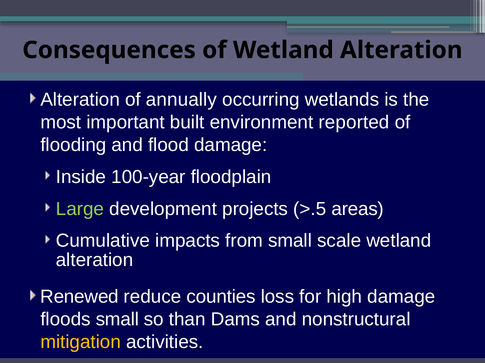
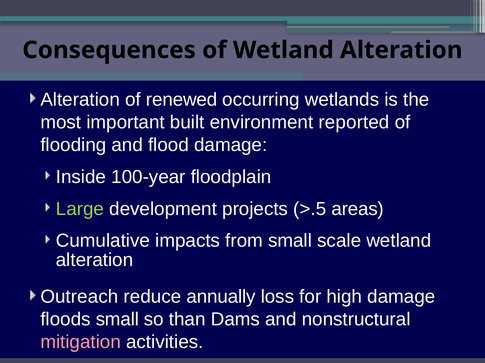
annually: annually -> renewed
Renewed: Renewed -> Outreach
counties: counties -> annually
mitigation colour: yellow -> pink
